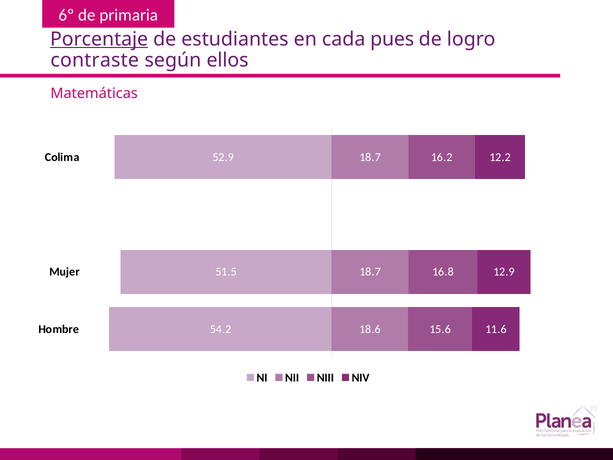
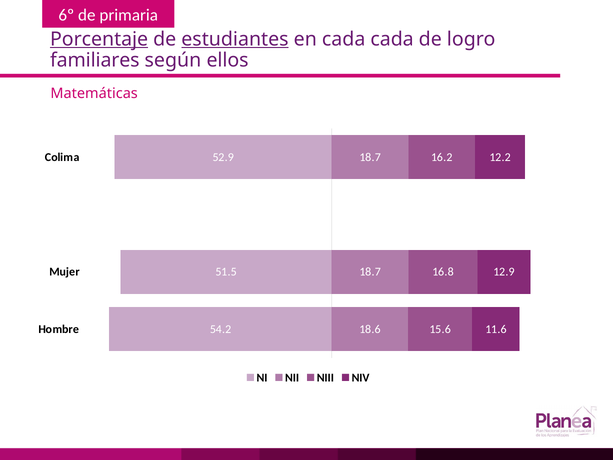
estudiantes underline: none -> present
cada pues: pues -> cada
contraste: contraste -> familiares
